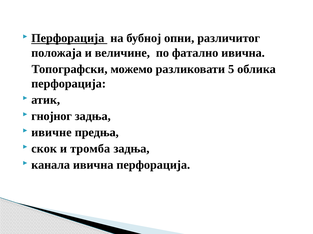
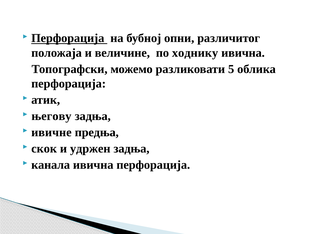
фатално: фатално -> ходнику
гнојног: гнојног -> његову
тромба: тромба -> удржен
